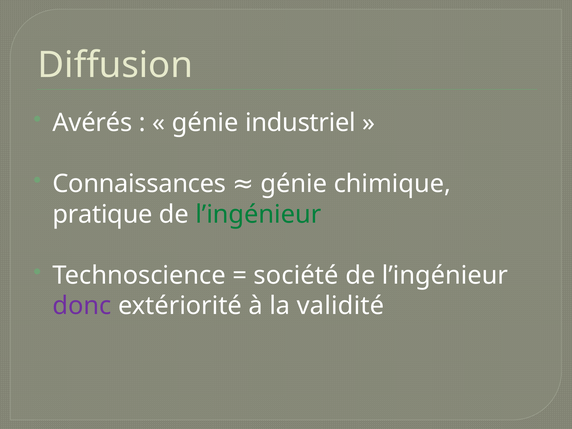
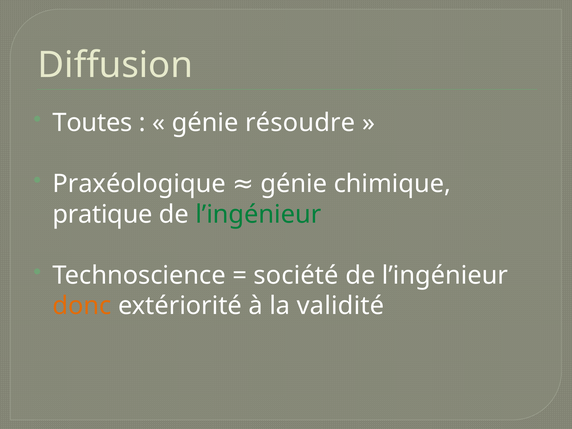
Avérés: Avérés -> Toutes
industriel: industriel -> résoudre
Connaissances: Connaissances -> Praxéologique
donc colour: purple -> orange
